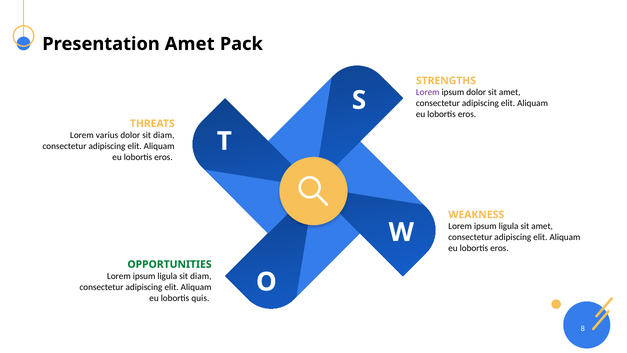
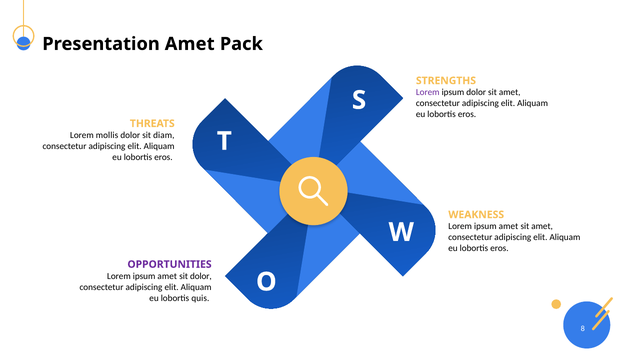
varius: varius -> mollis
ligula at (509, 226): ligula -> amet
OPPORTUNITIES colour: green -> purple
ligula at (167, 276): ligula -> amet
diam at (201, 276): diam -> dolor
